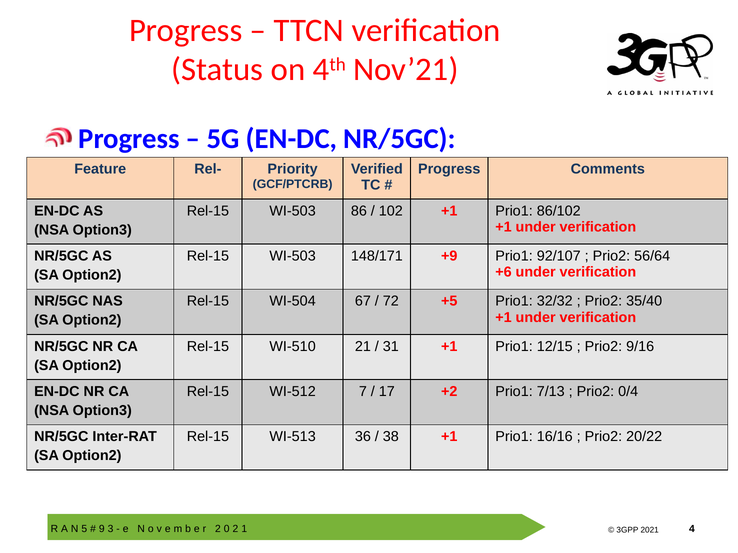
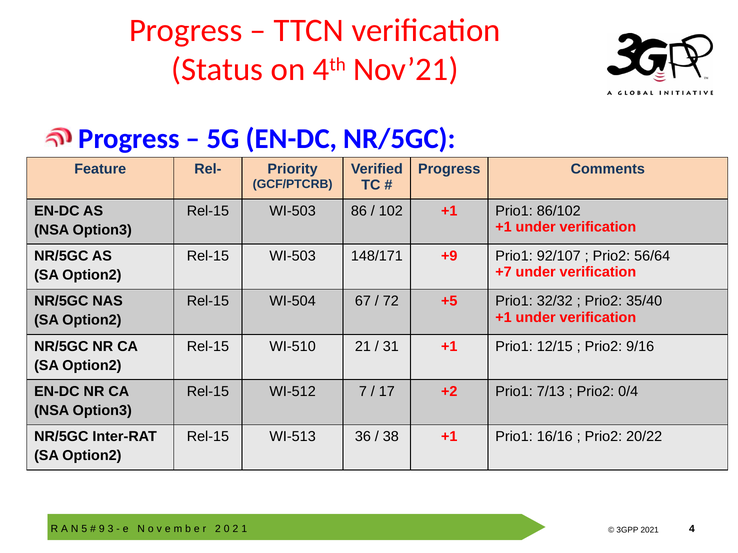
+6: +6 -> +7
